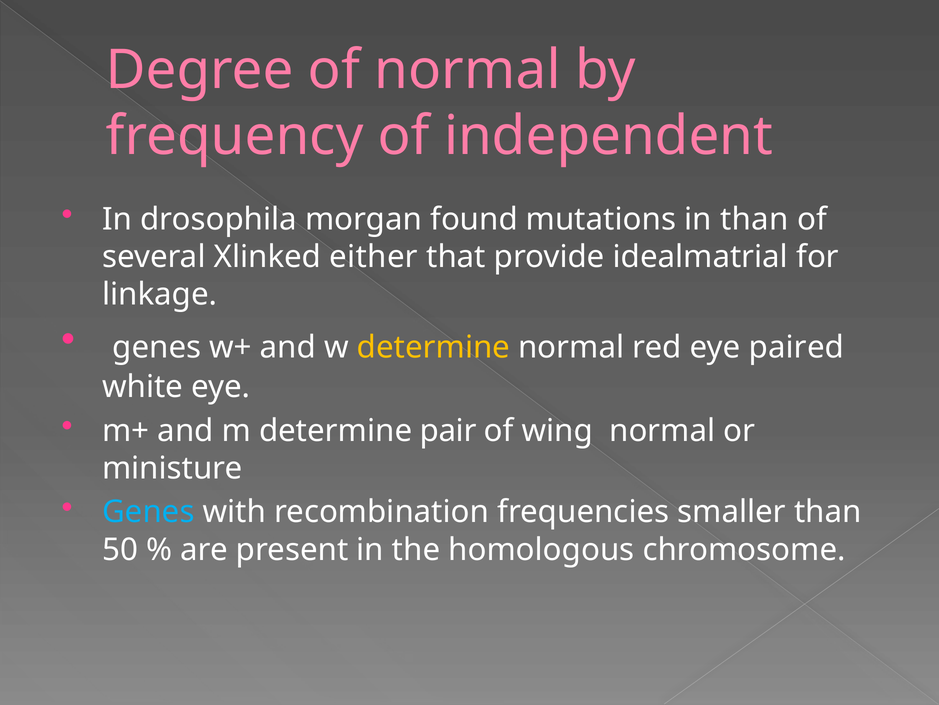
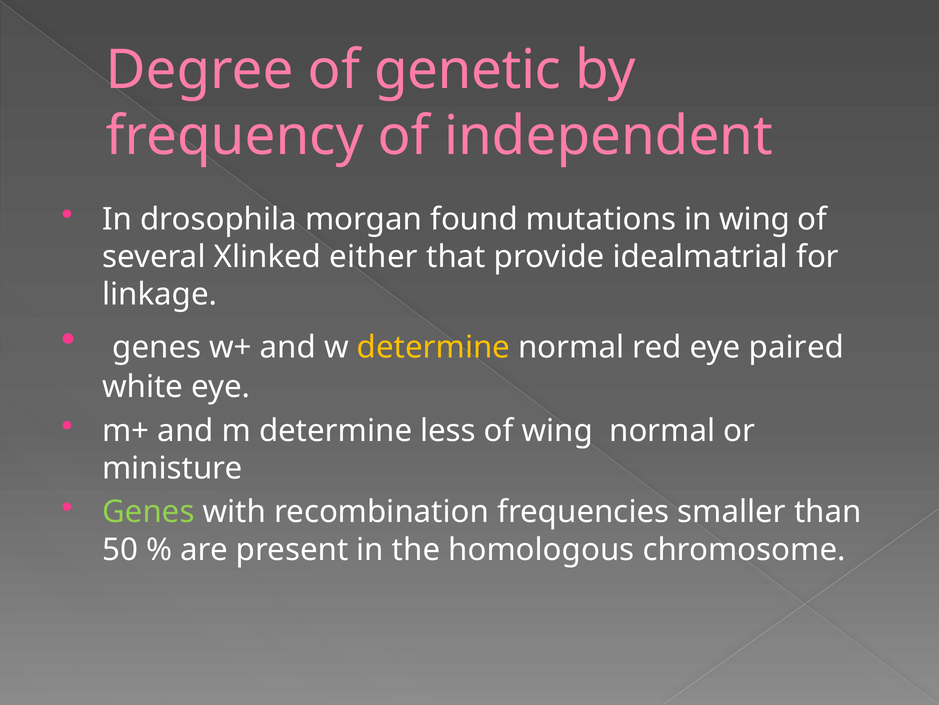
of normal: normal -> genetic
in than: than -> wing
pair: pair -> less
Genes at (148, 512) colour: light blue -> light green
